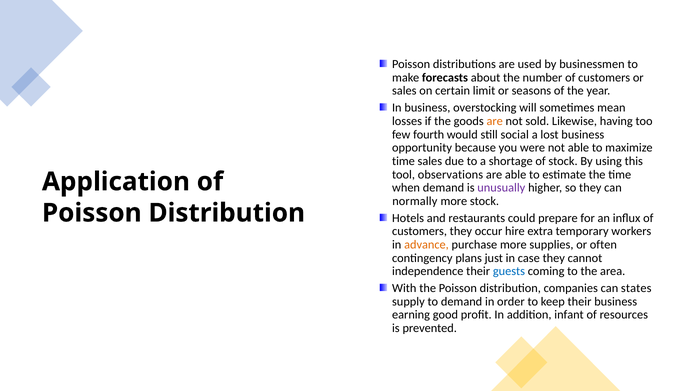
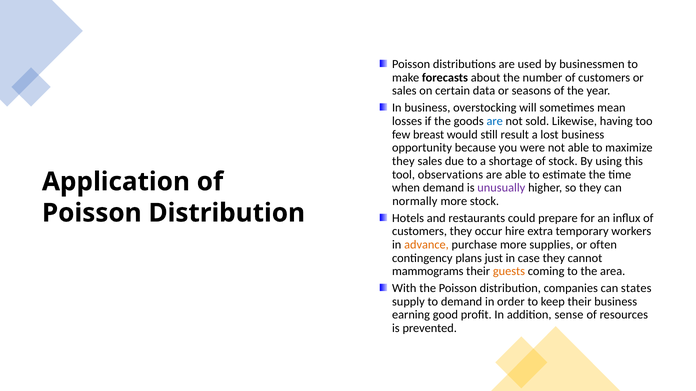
limit: limit -> data
are at (495, 121) colour: orange -> blue
fourth: fourth -> breast
social: social -> result
time at (403, 161): time -> they
independence: independence -> mammograms
guests colour: blue -> orange
infant: infant -> sense
